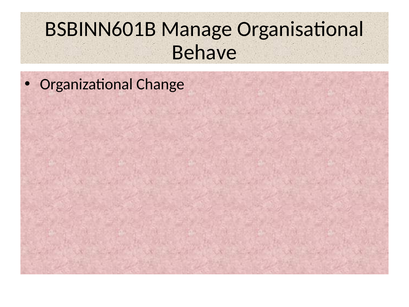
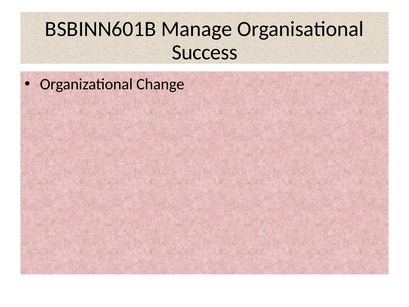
Behave: Behave -> Success
